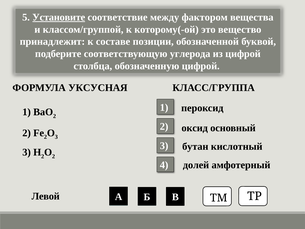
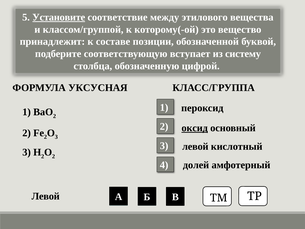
фактором: фактором -> этилового
углерода: углерода -> вступает
из цифрой: цифрой -> систему
оксид underline: none -> present
бутан at (195, 146): бутан -> левой
